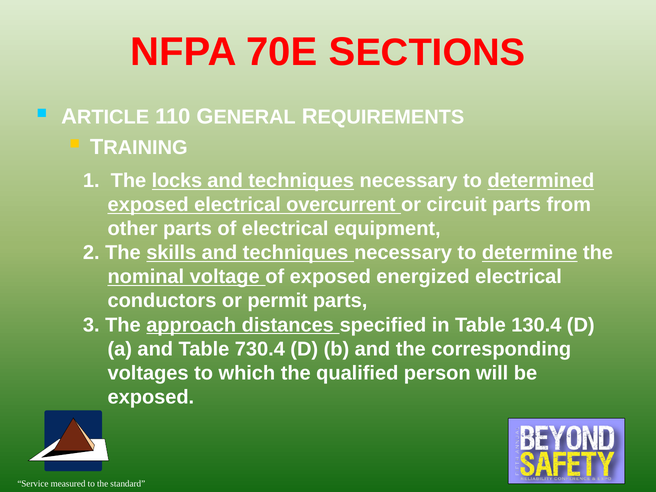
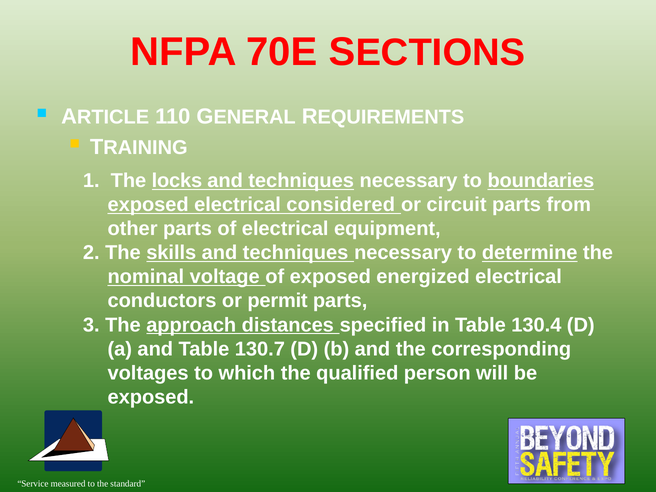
determined: determined -> boundaries
overcurrent: overcurrent -> considered
730.4: 730.4 -> 130.7
